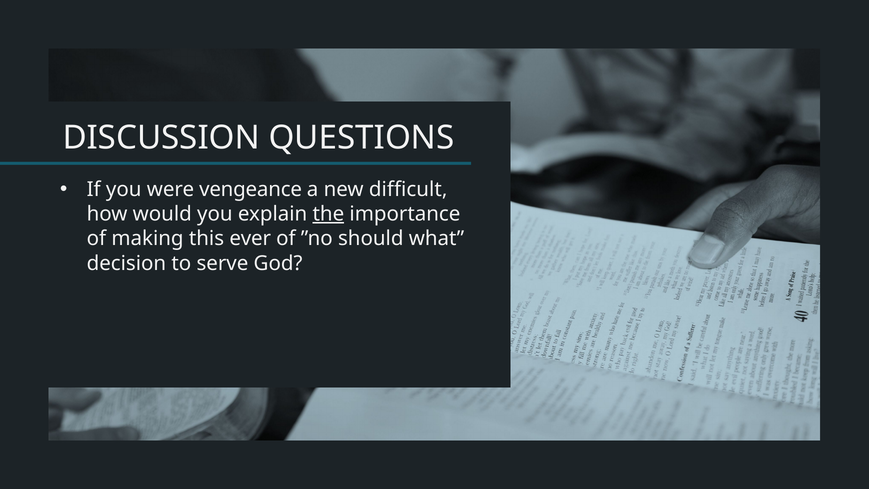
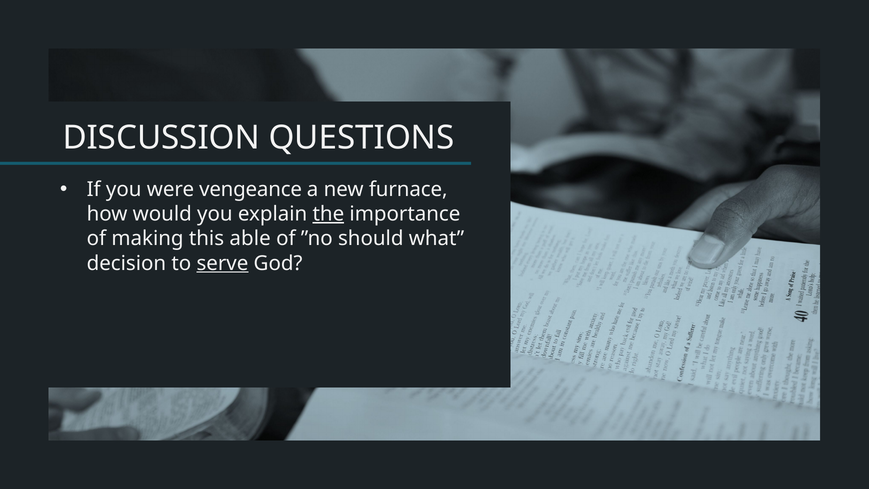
difficult: difficult -> furnace
ever: ever -> able
serve underline: none -> present
